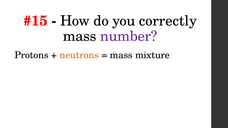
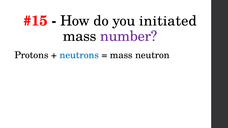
correctly: correctly -> initiated
neutrons colour: orange -> blue
mixture: mixture -> neutron
